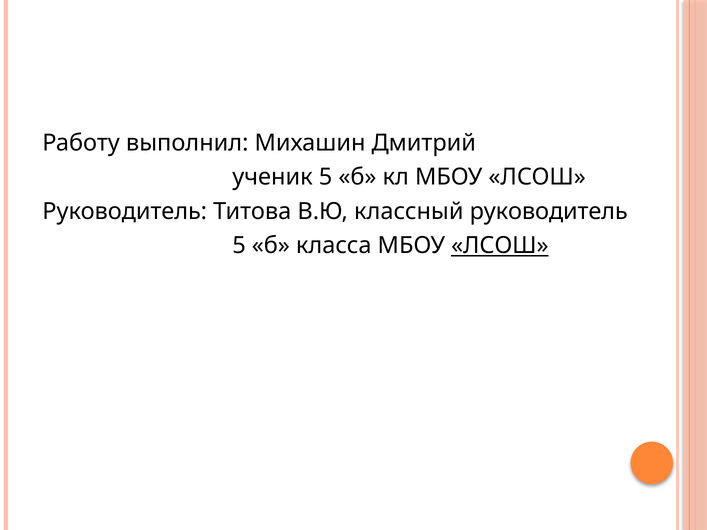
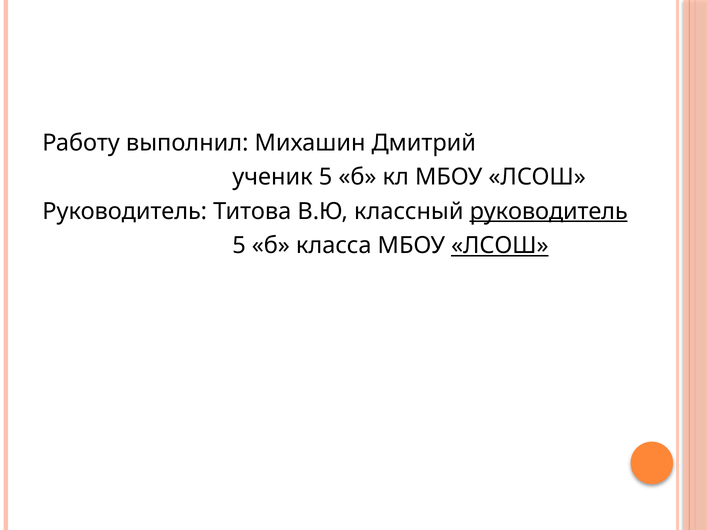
руководитель at (549, 211) underline: none -> present
